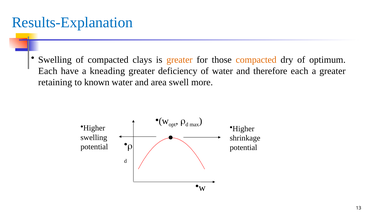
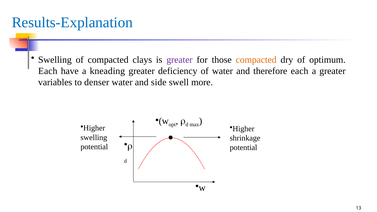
greater at (180, 60) colour: orange -> purple
retaining: retaining -> variables
known: known -> denser
area: area -> side
